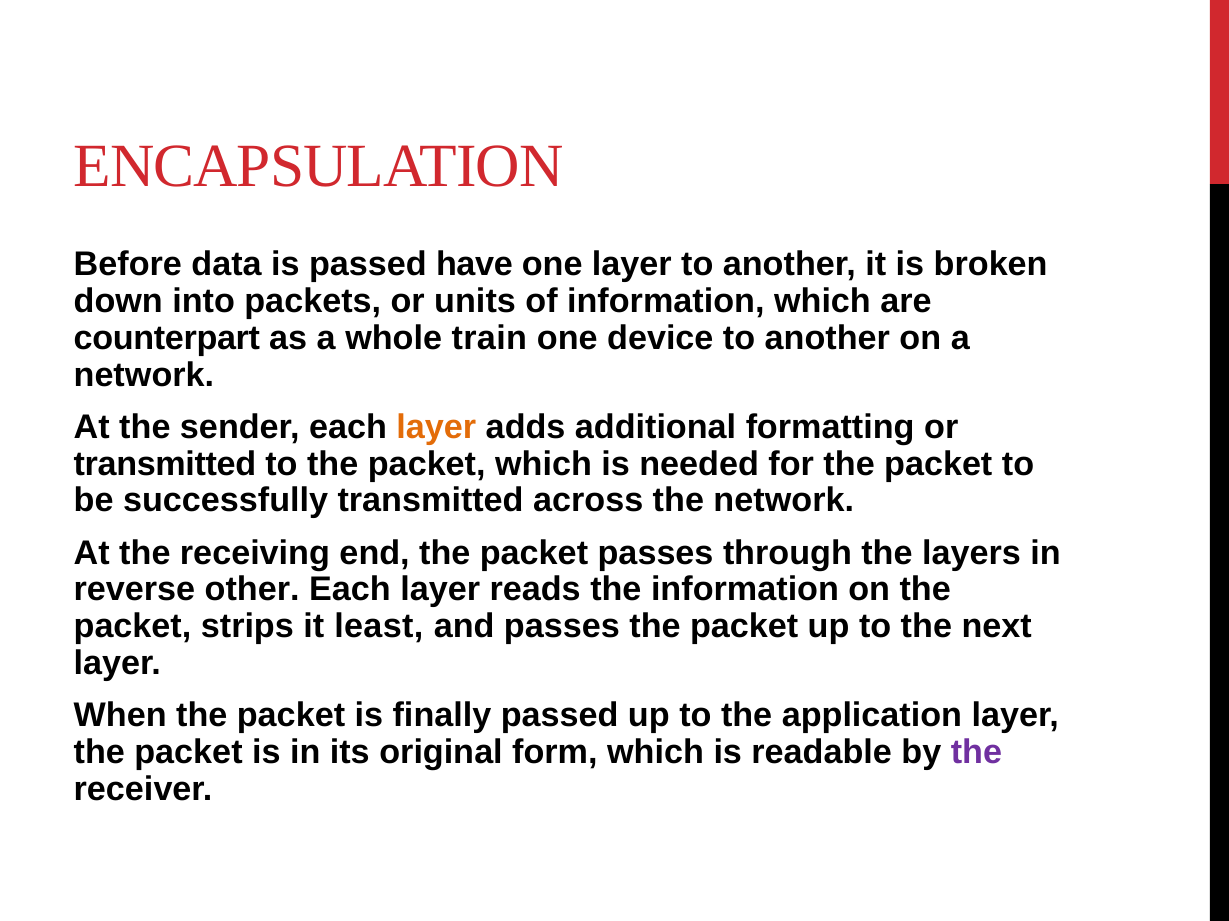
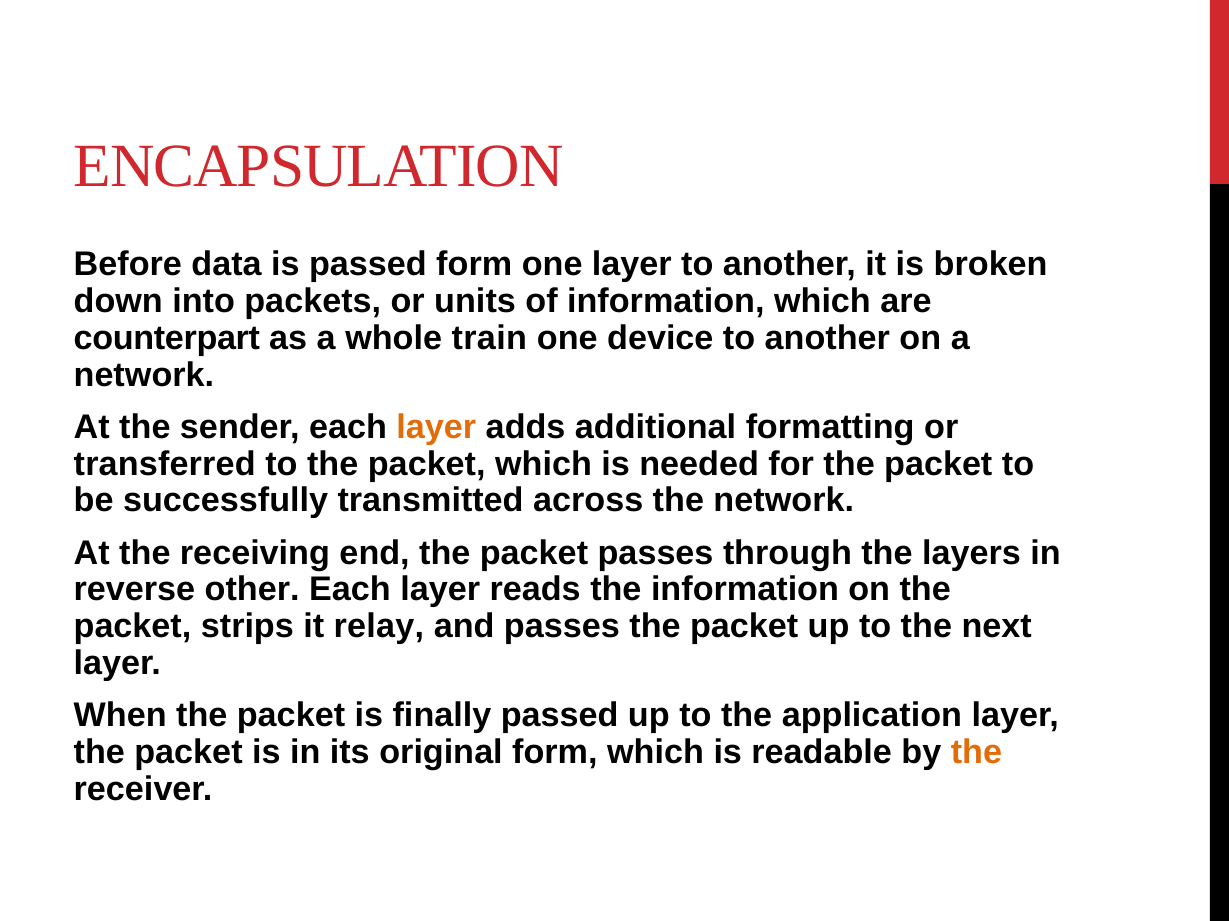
passed have: have -> form
transmitted at (165, 464): transmitted -> transferred
least: least -> relay
the at (976, 753) colour: purple -> orange
